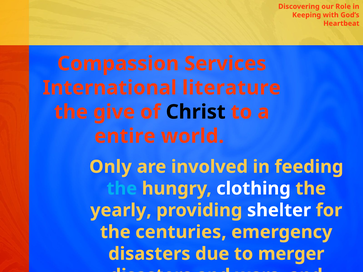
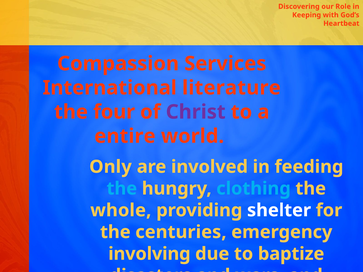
give: give -> four
Christ colour: black -> purple
clothing colour: white -> light blue
yearly: yearly -> whole
disasters at (149, 254): disasters -> involving
merger: merger -> baptize
